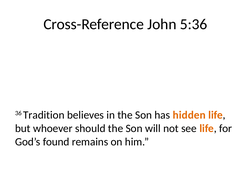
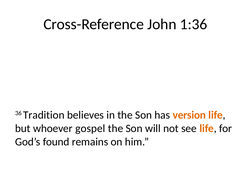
5:36: 5:36 -> 1:36
hidden: hidden -> version
should: should -> gospel
